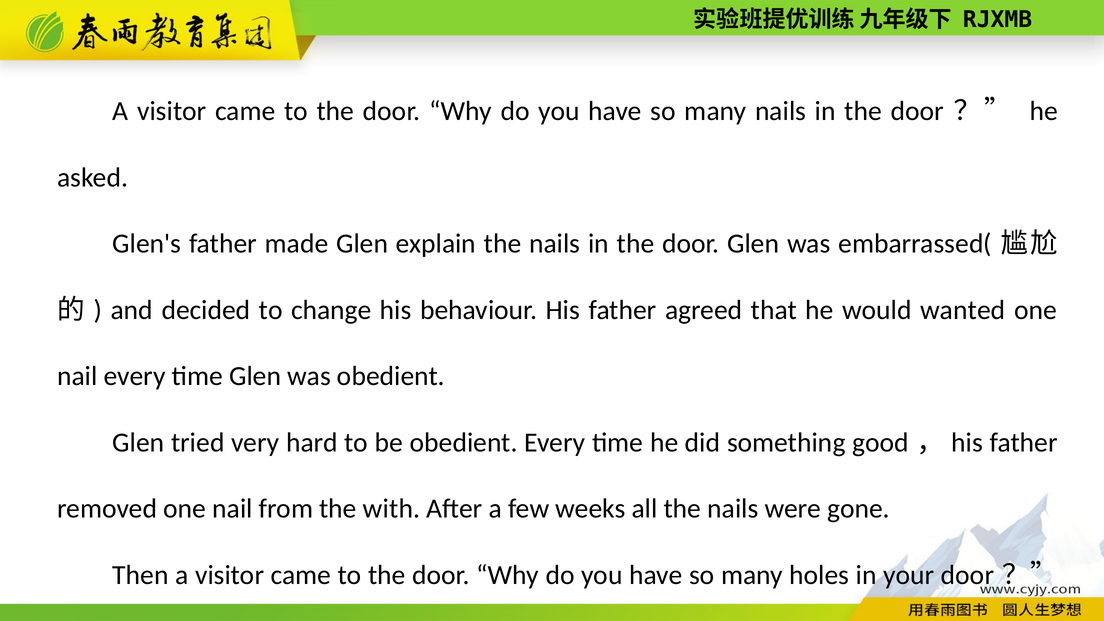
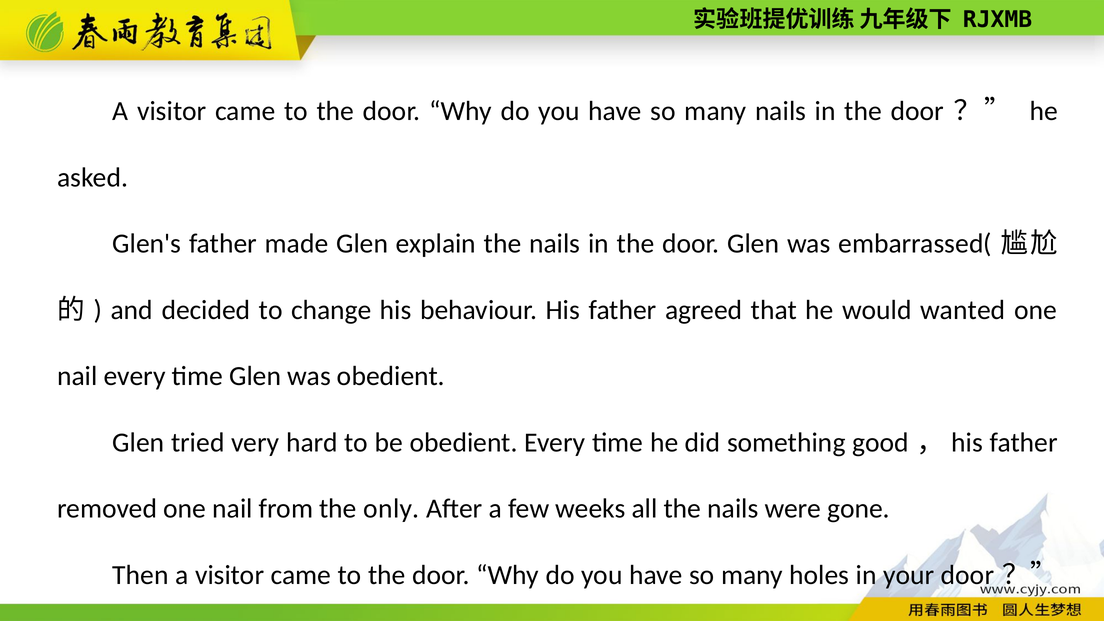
with: with -> only
